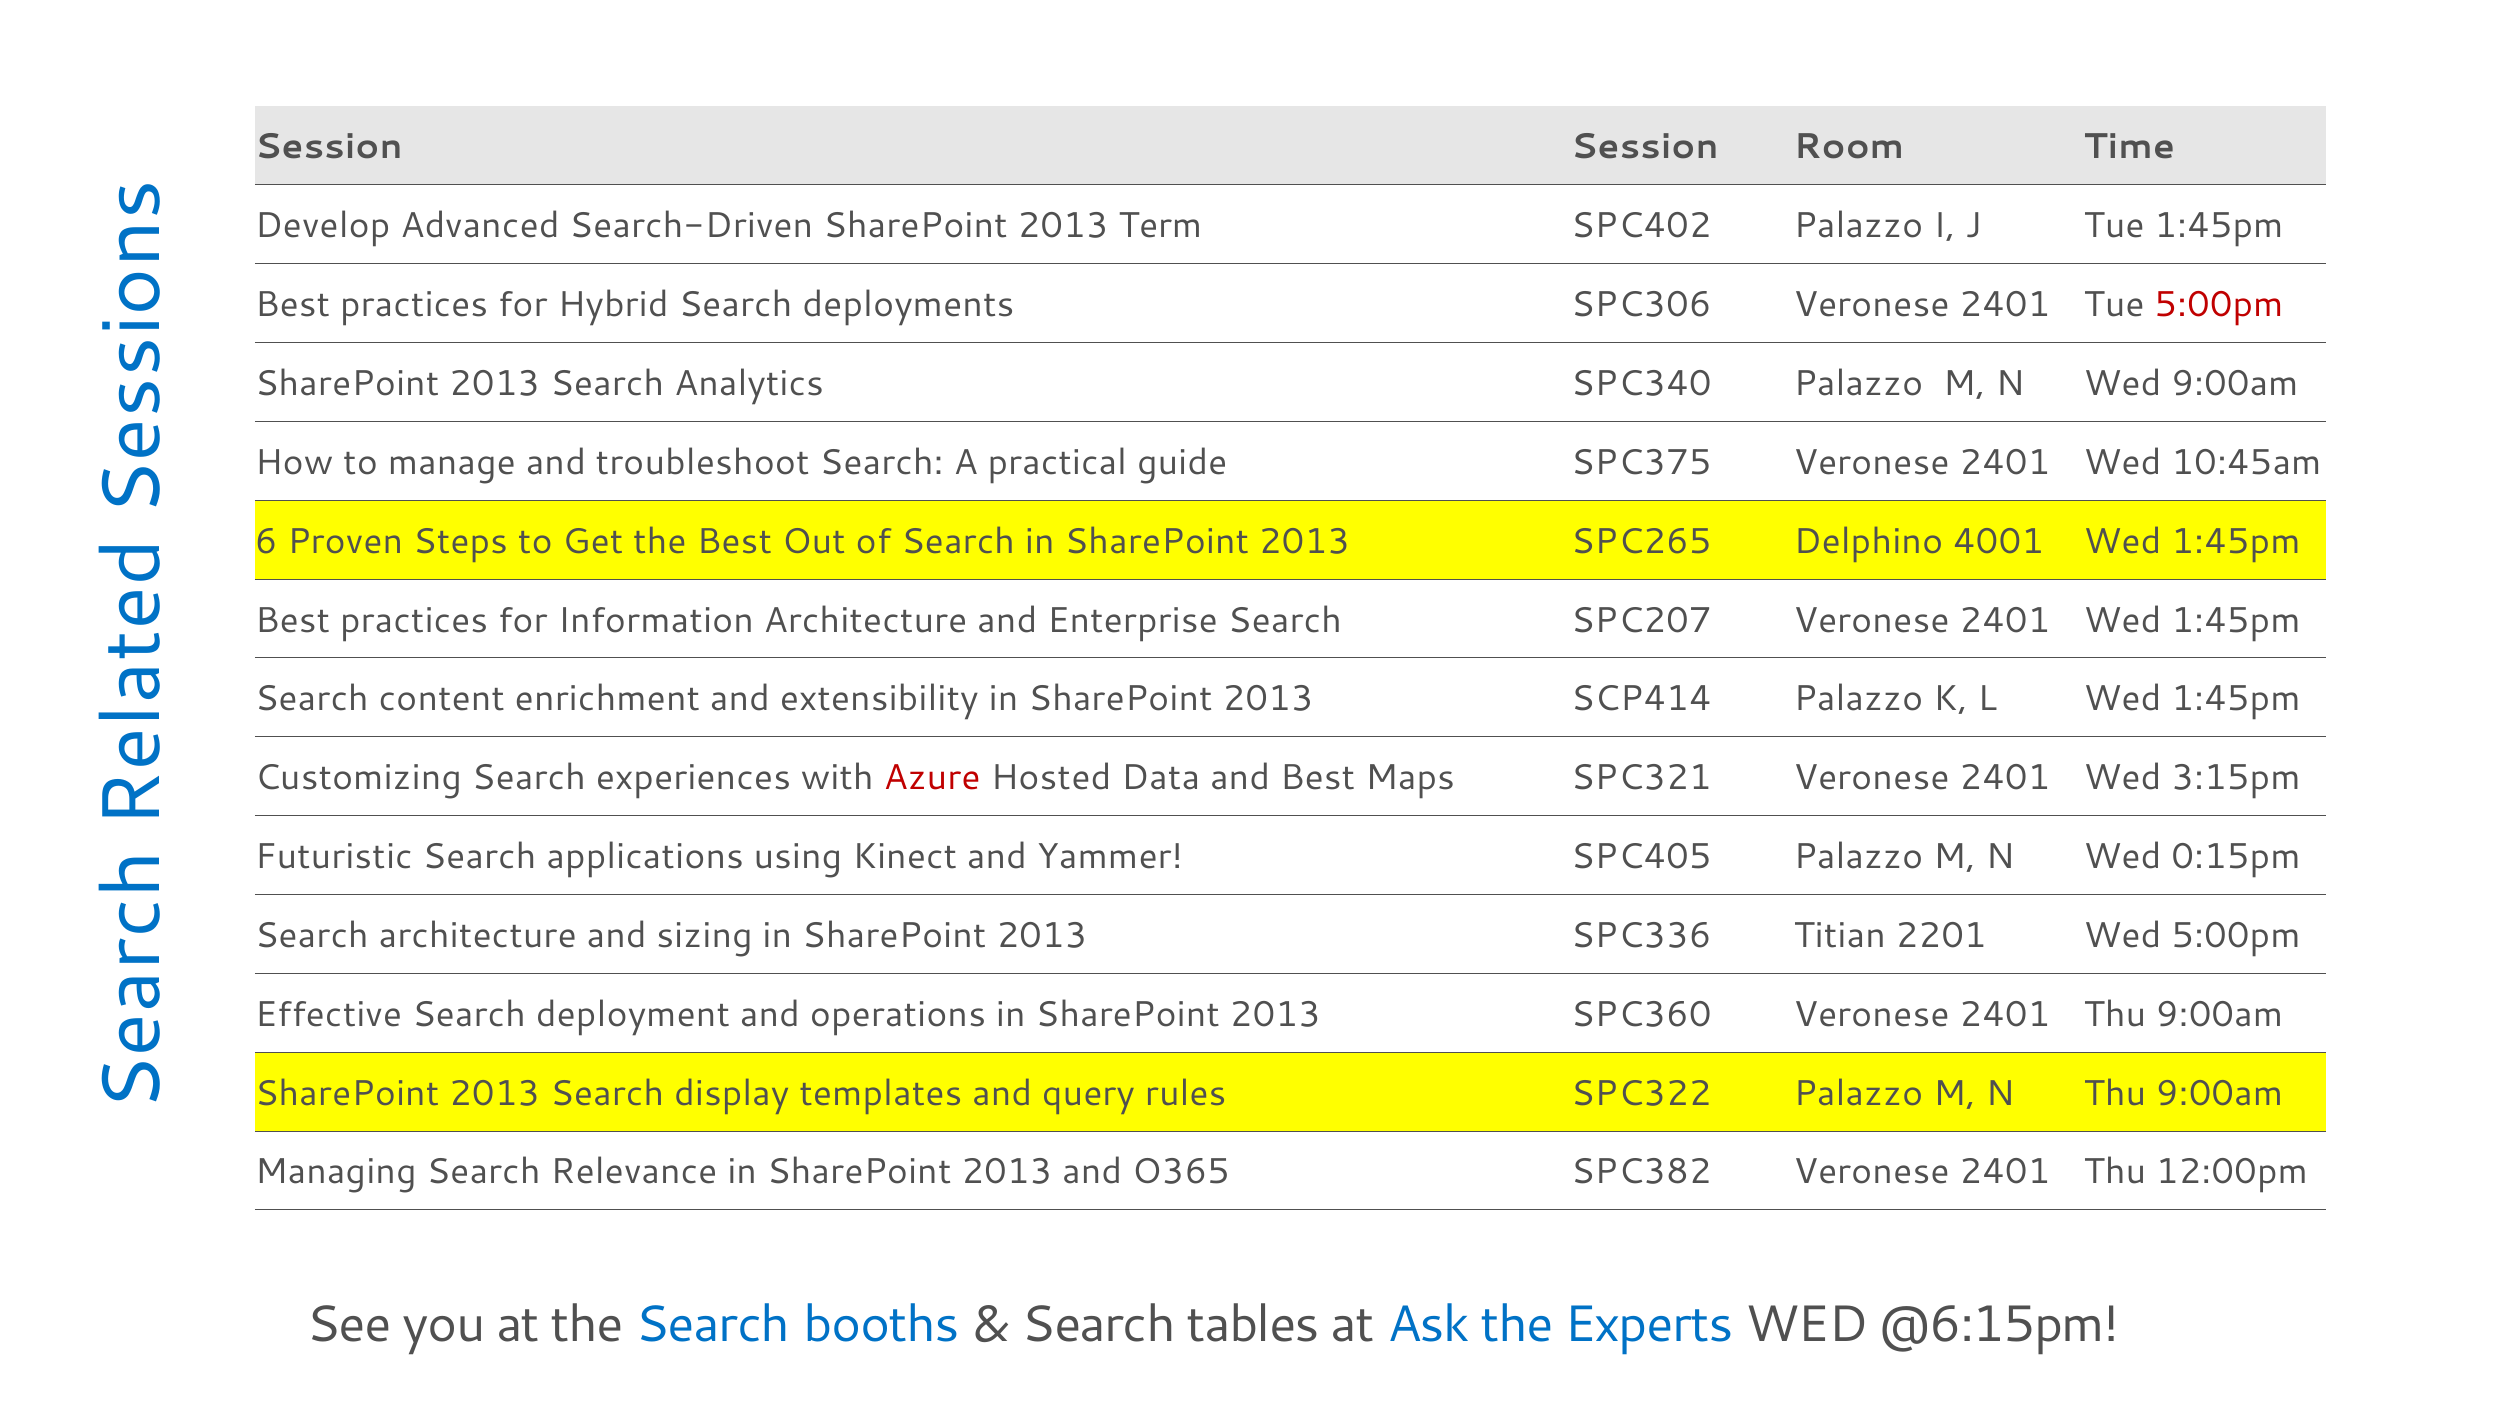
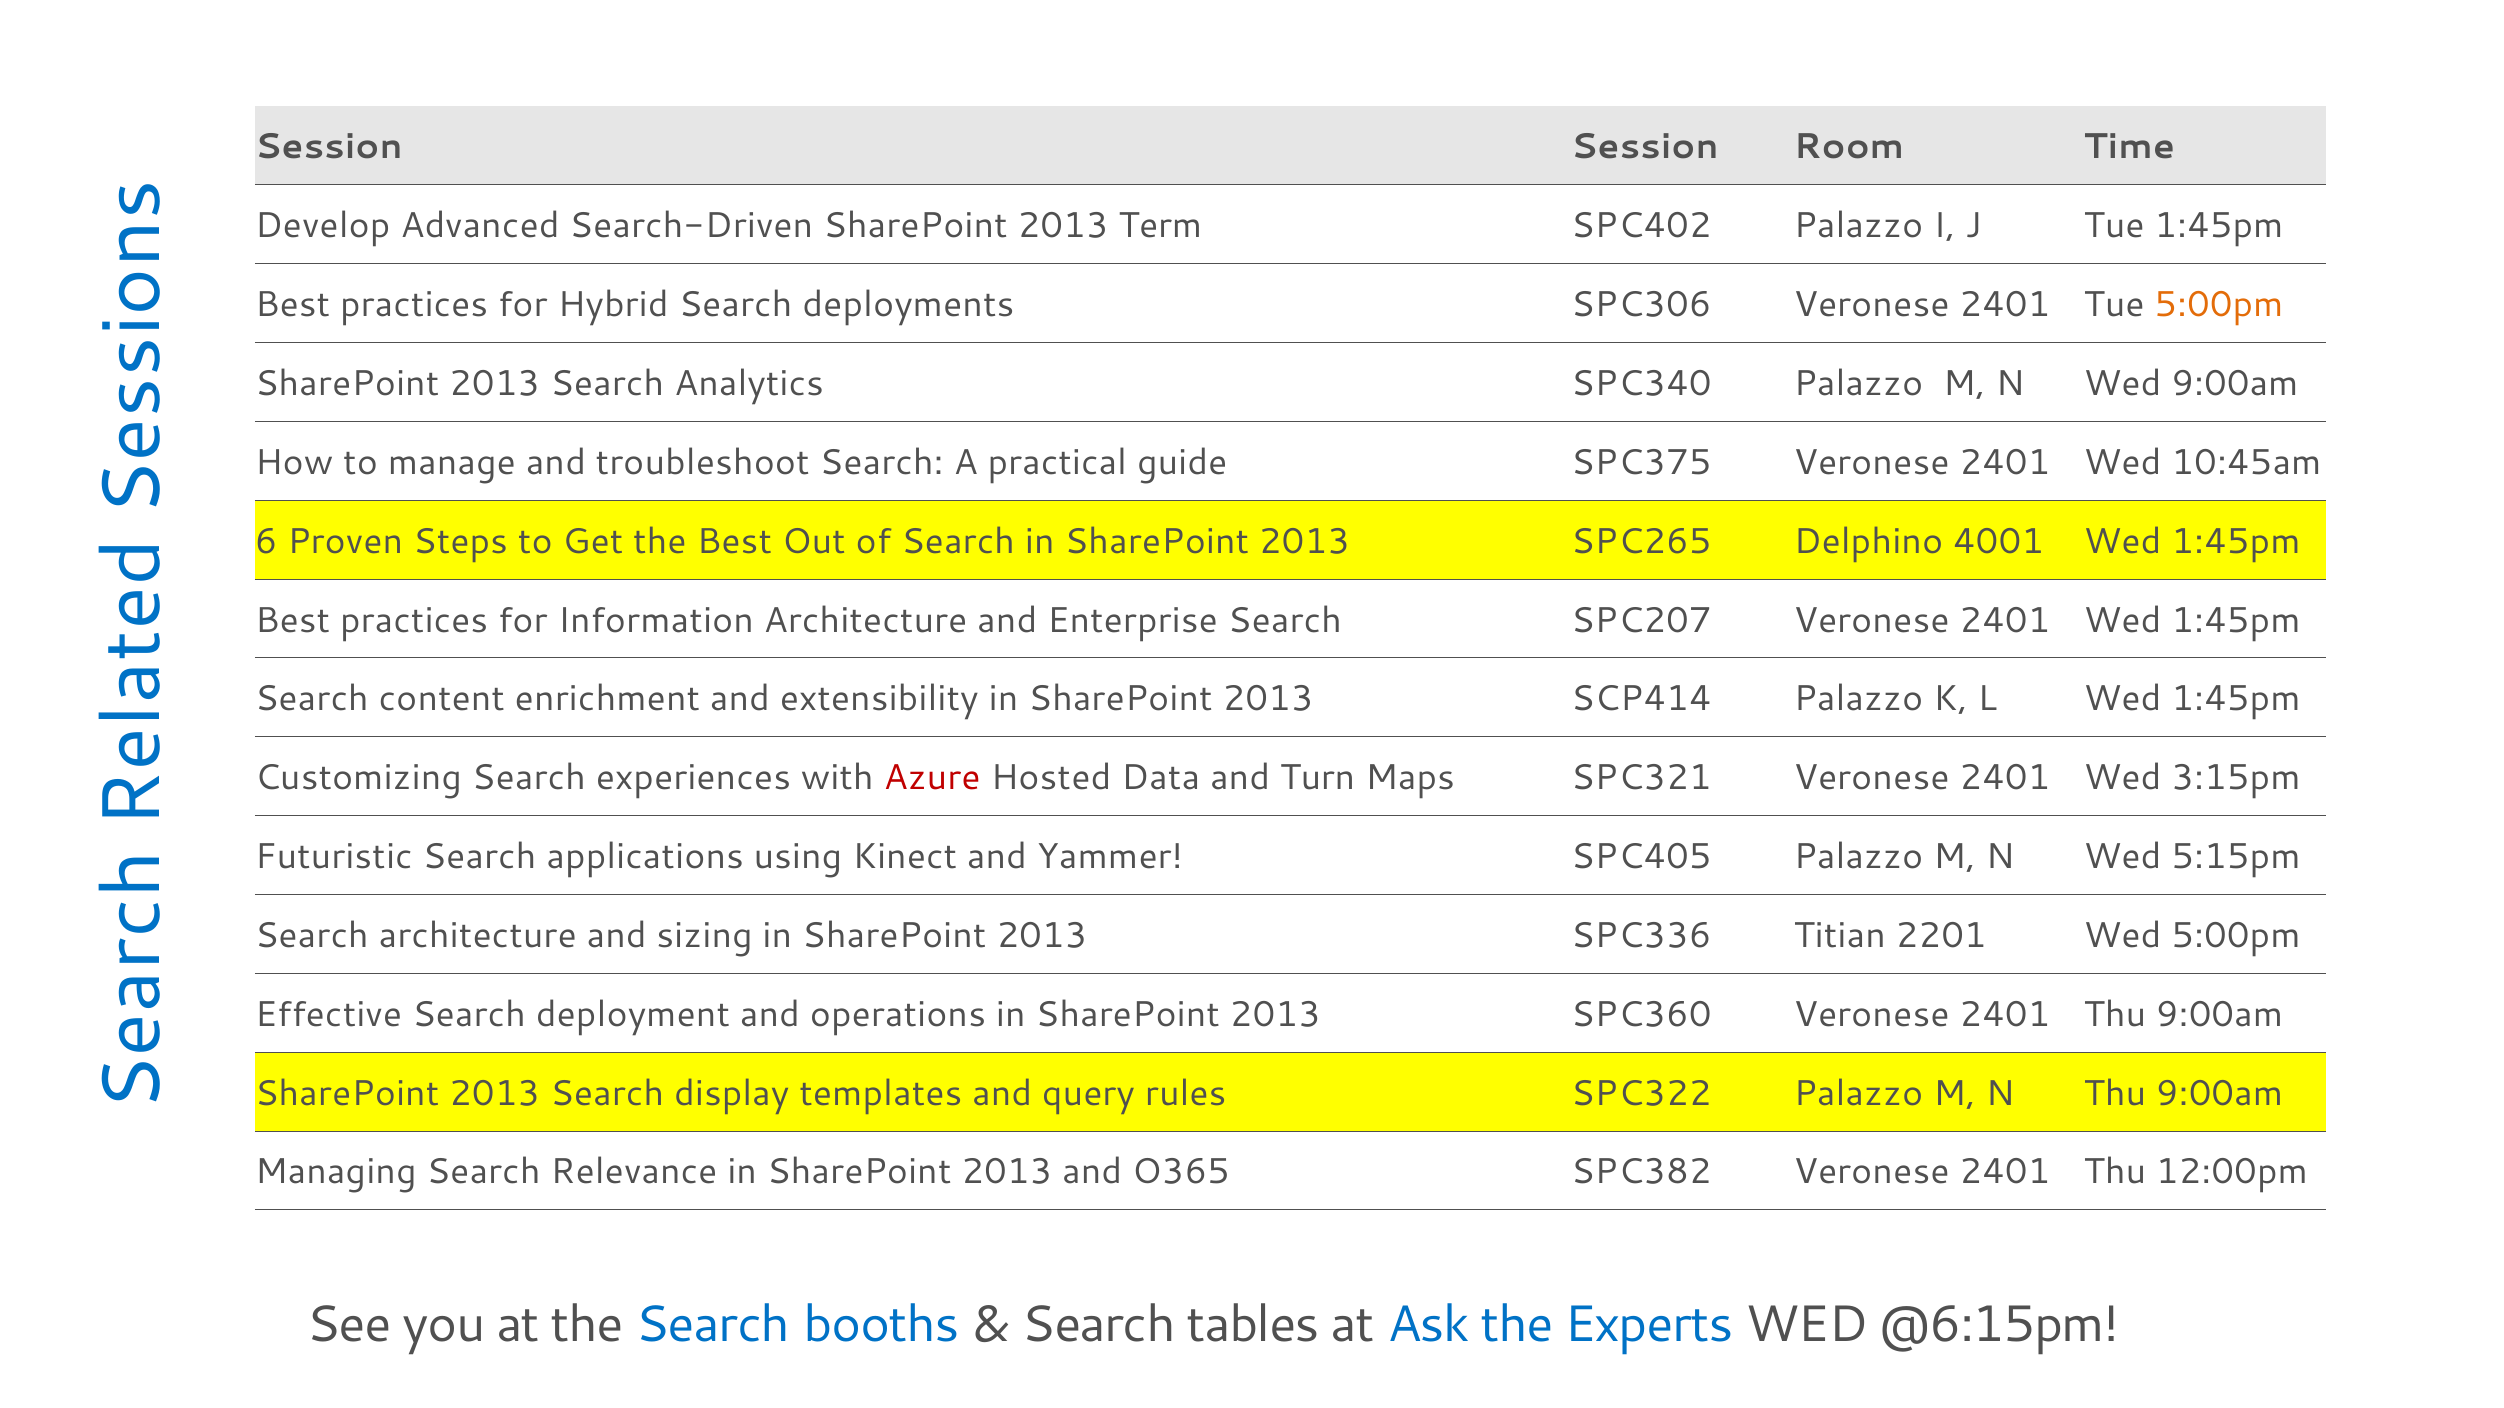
5:00pm at (2219, 305) colour: red -> orange
and Best: Best -> Turn
0:15pm: 0:15pm -> 5:15pm
